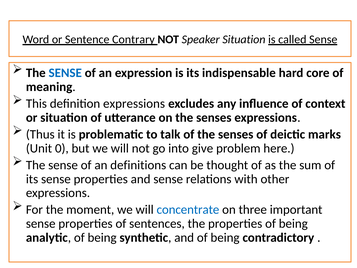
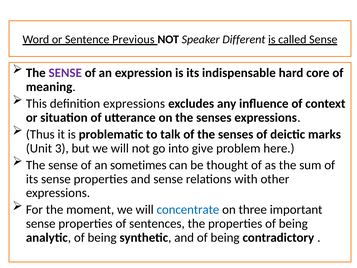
Contrary: Contrary -> Previous
Speaker Situation: Situation -> Different
SENSE at (65, 73) colour: blue -> purple
0: 0 -> 3
definitions: definitions -> sometimes
